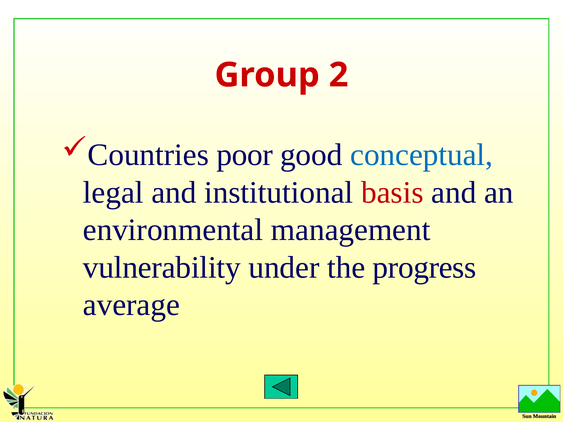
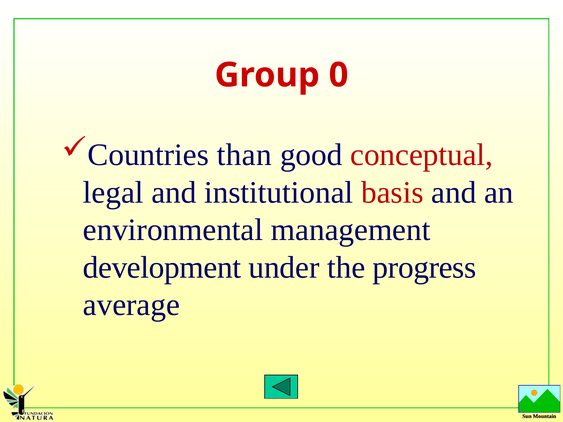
2: 2 -> 0
poor: poor -> than
conceptual colour: blue -> red
vulnerability: vulnerability -> development
